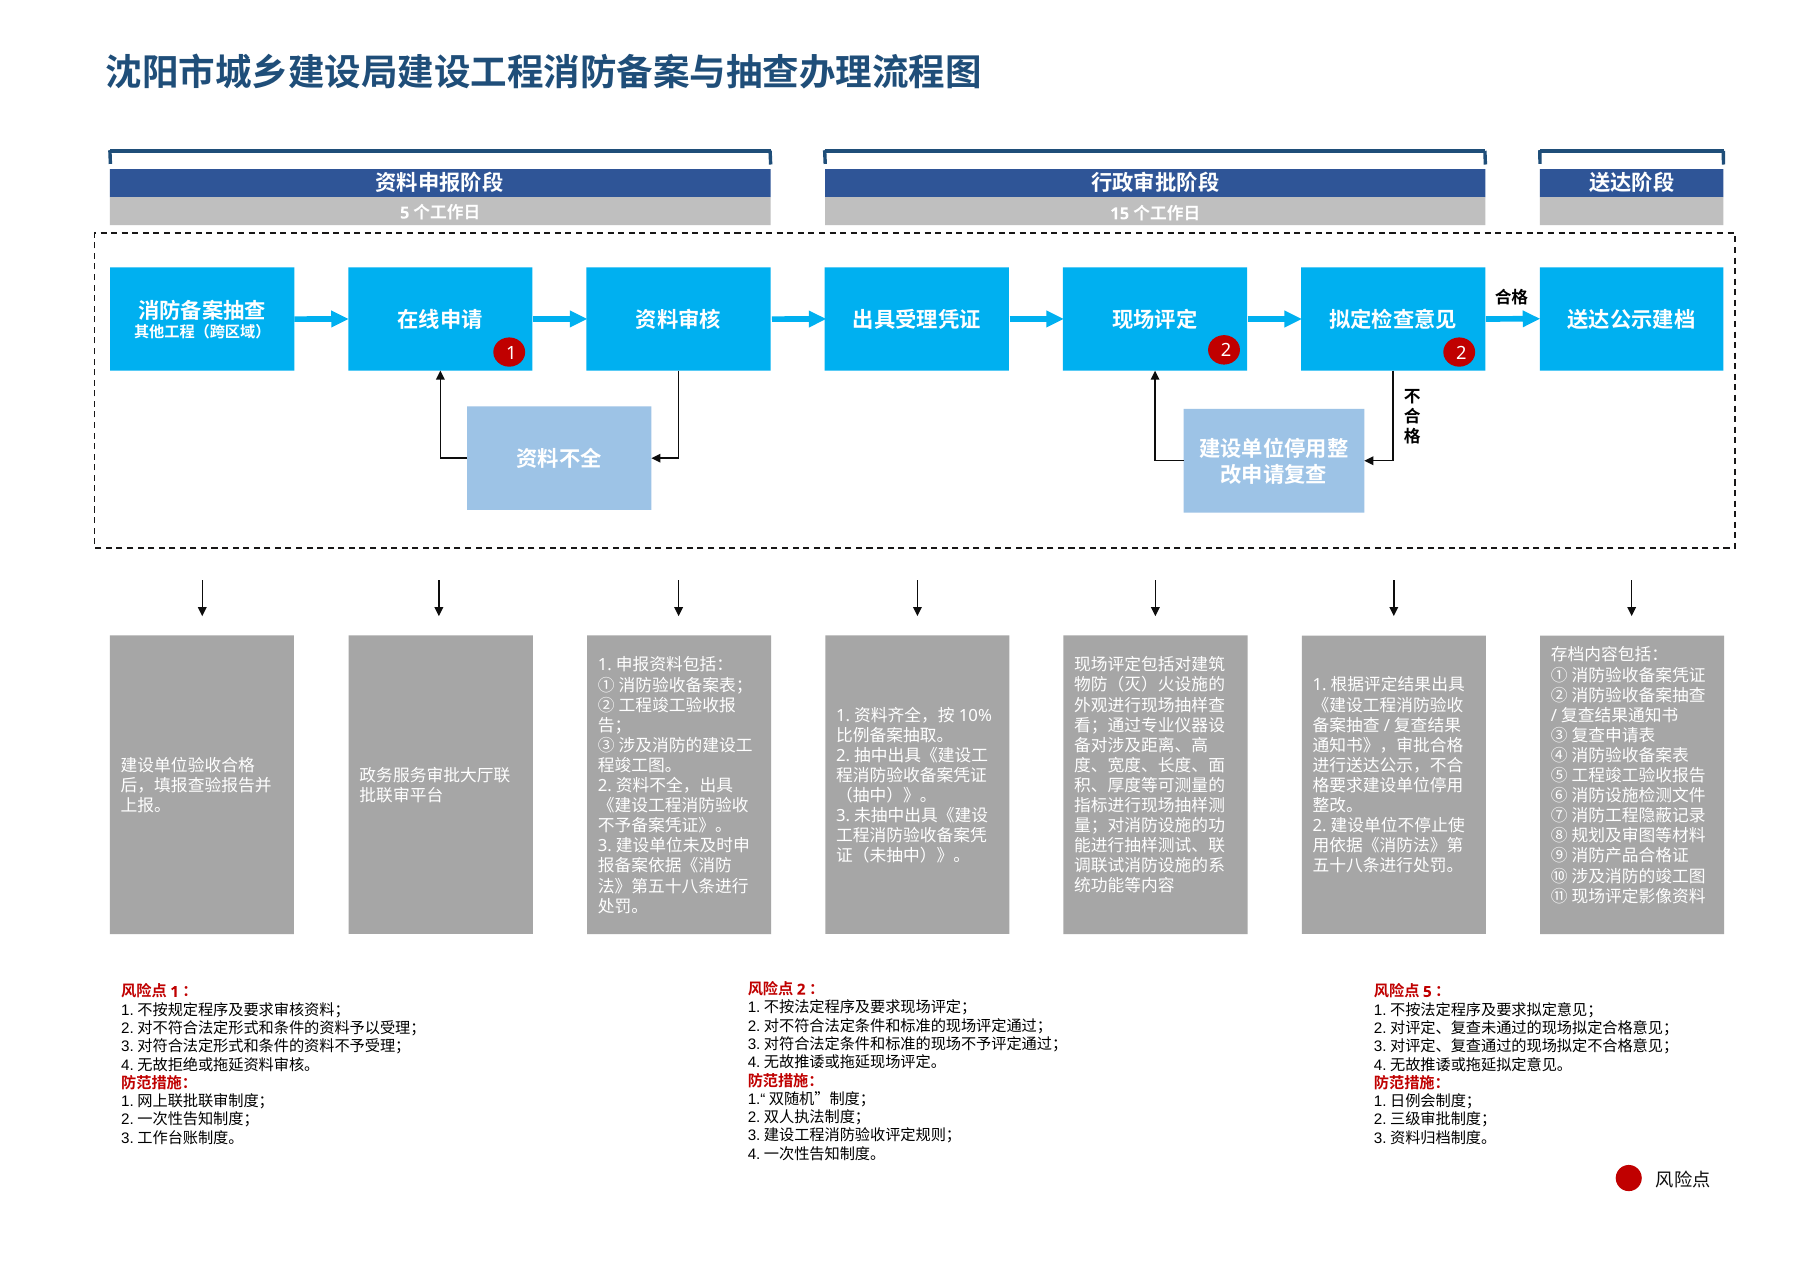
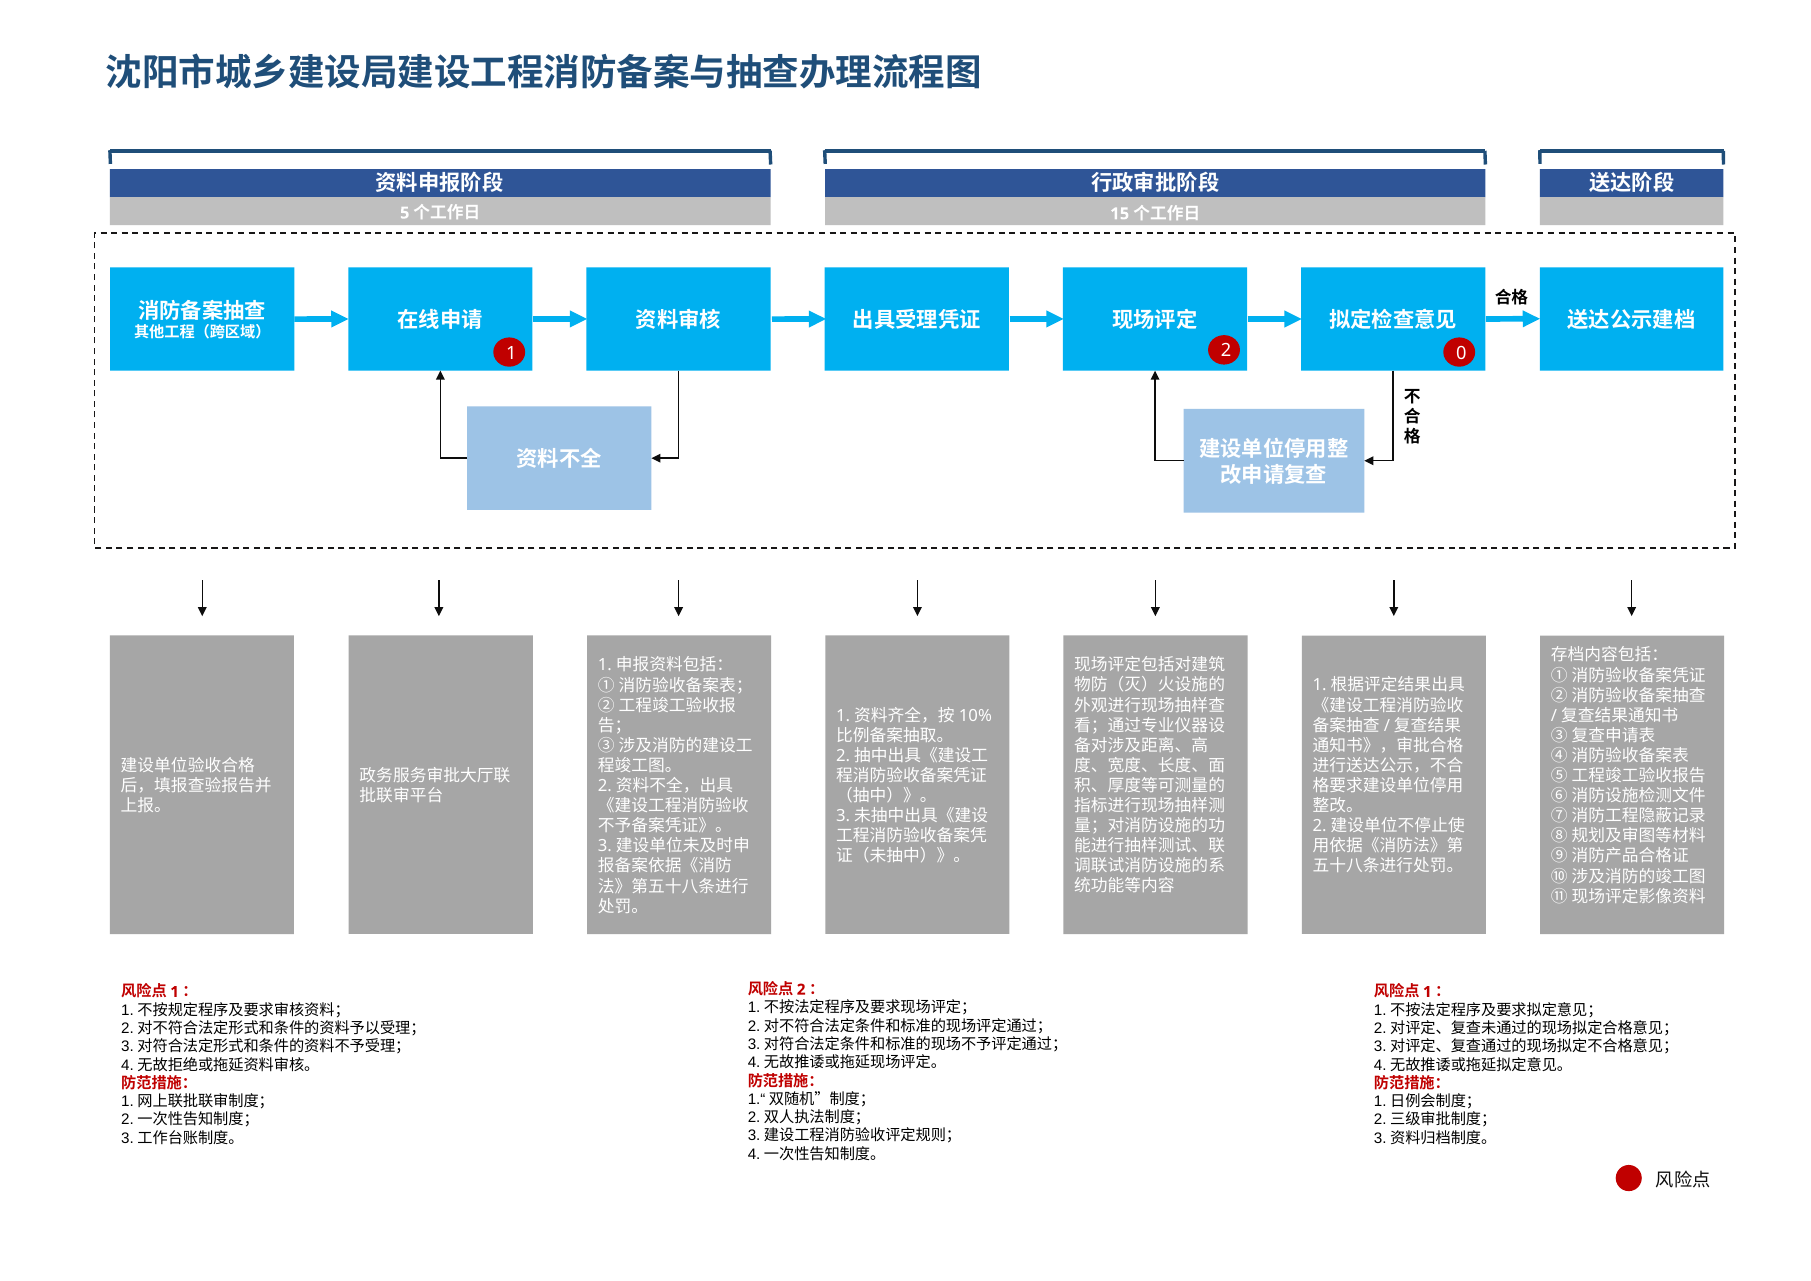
2 2: 2 -> 0
5 at (1427, 992): 5 -> 1
